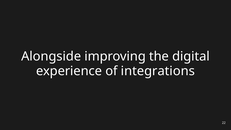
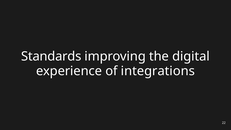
Alongside: Alongside -> Standards
